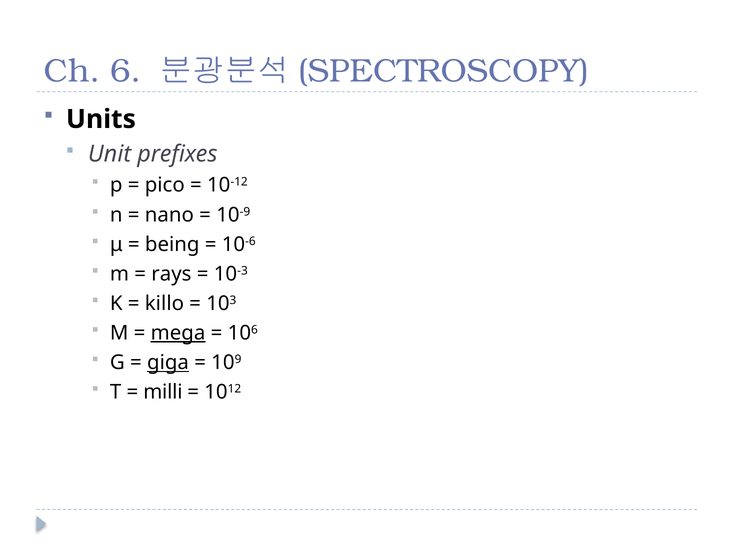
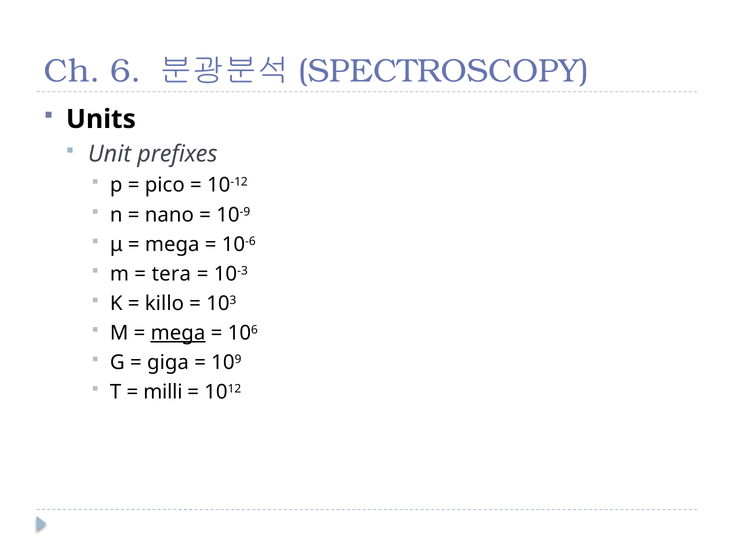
being at (172, 245): being -> mega
rays: rays -> tera
giga underline: present -> none
